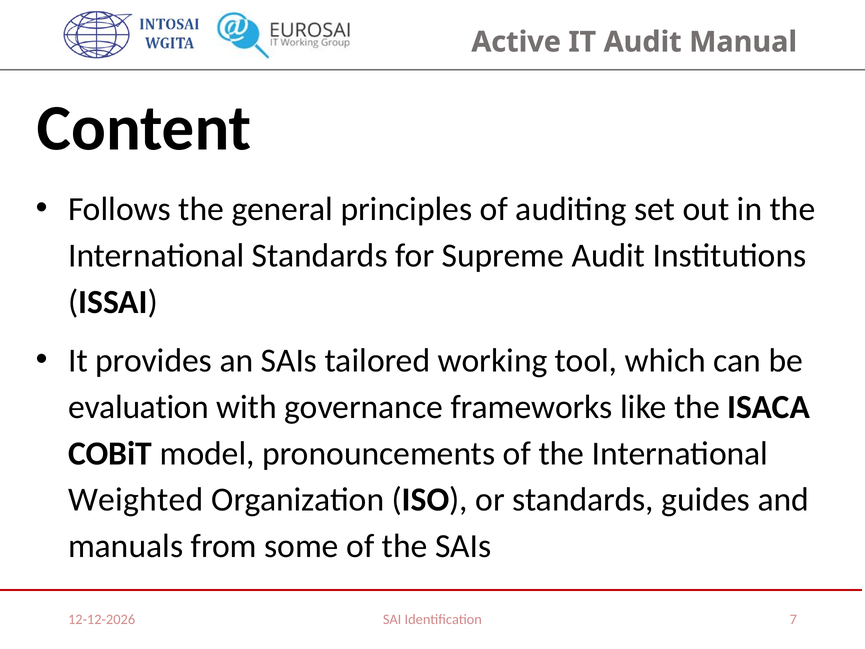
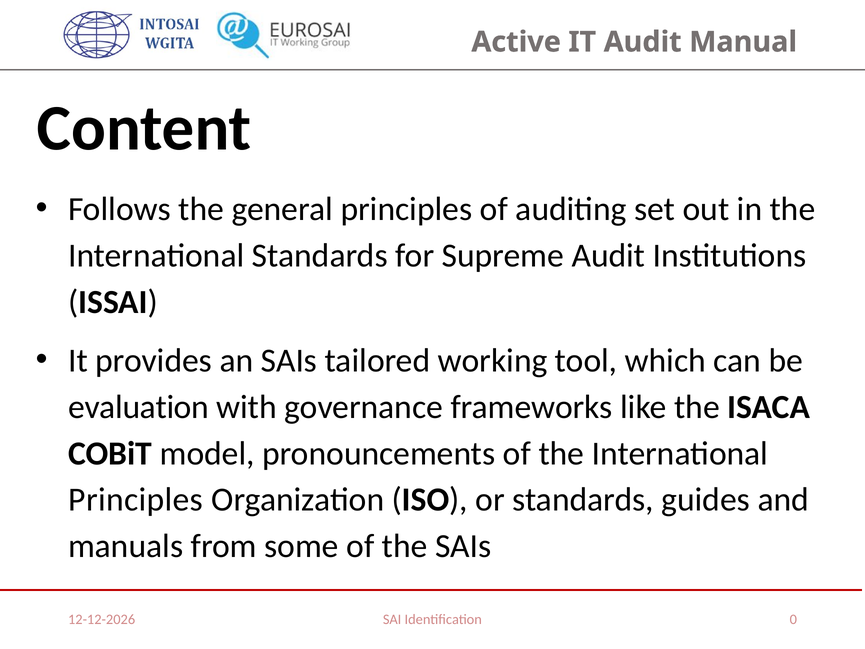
Weighted at (136, 500): Weighted -> Principles
7: 7 -> 0
